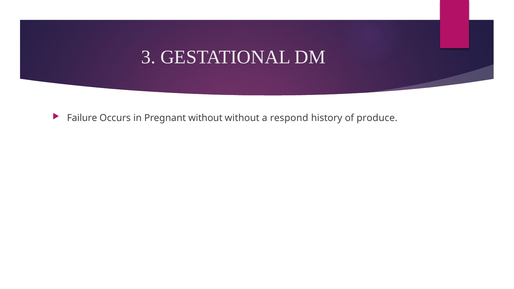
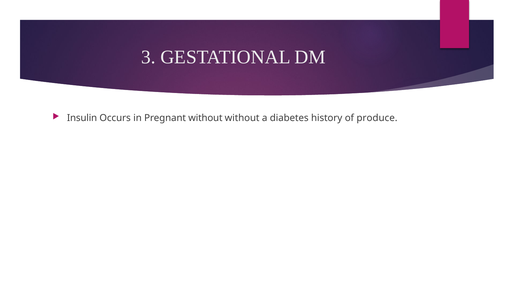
Failure: Failure -> Insulin
respond: respond -> diabetes
